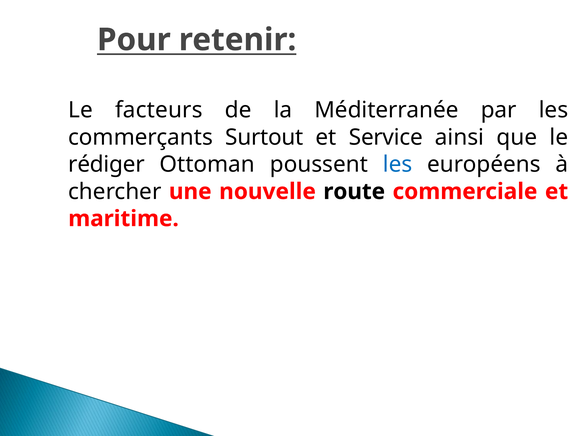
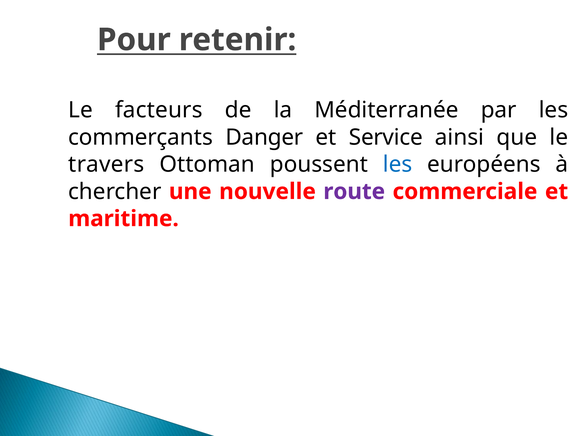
Surtout: Surtout -> Danger
rédiger: rédiger -> travers
route colour: black -> purple
